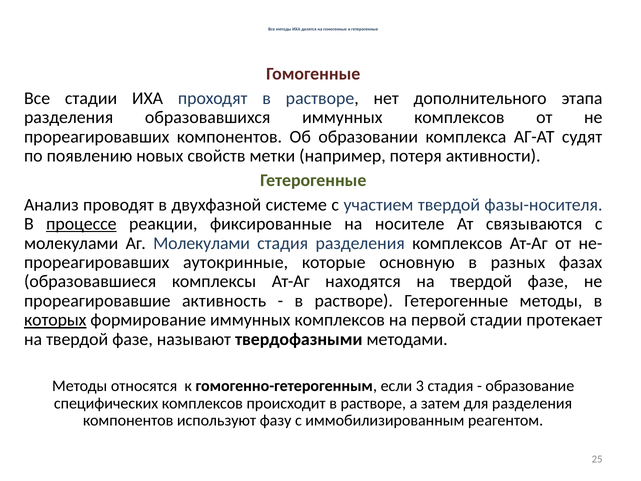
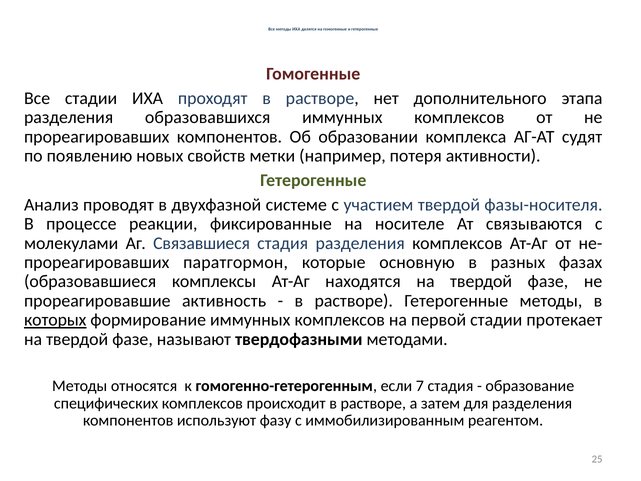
процессе underline: present -> none
Аг Молекулами: Молекулами -> Связавшиеся
аутокринные: аутокринные -> паратгормон
3: 3 -> 7
